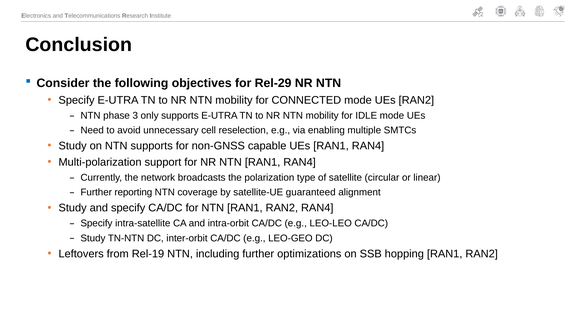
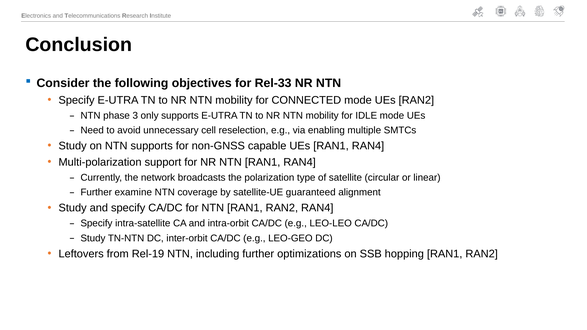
Rel-29: Rel-29 -> Rel-33
reporting: reporting -> examine
